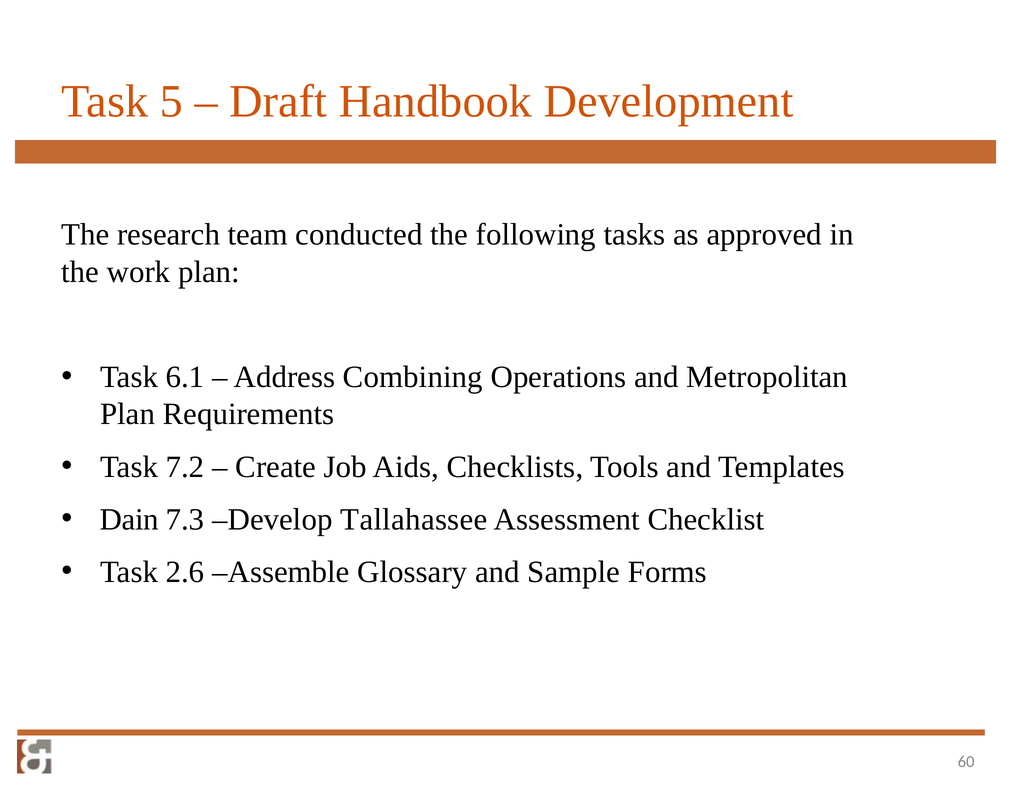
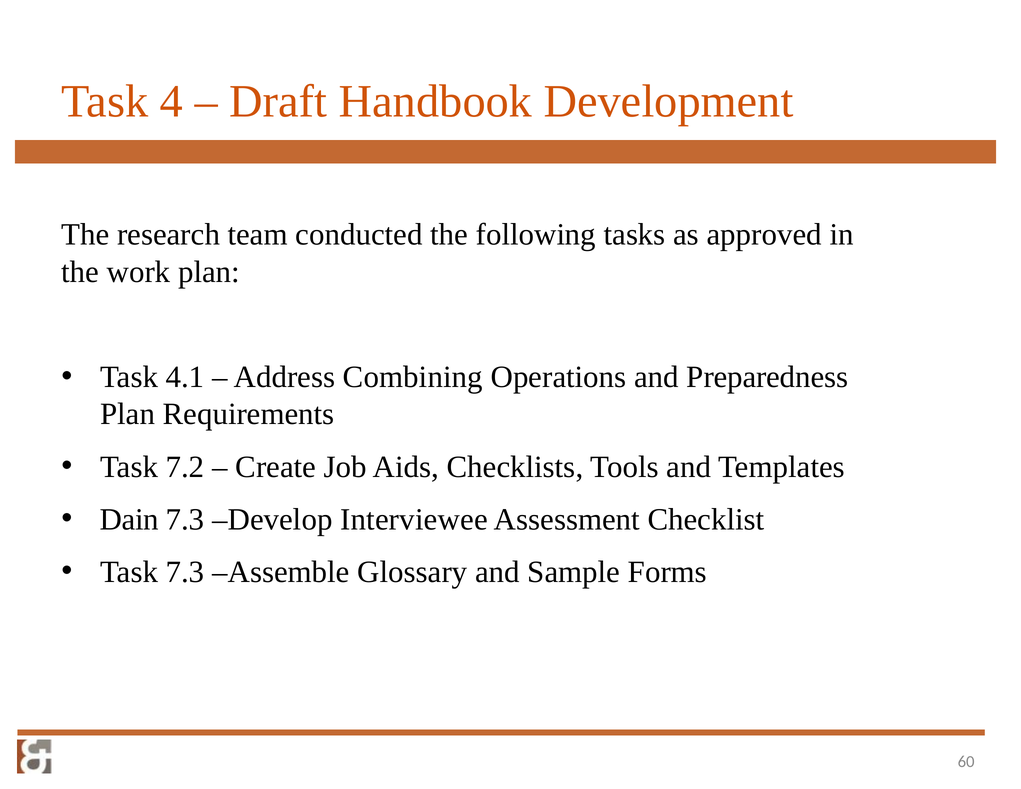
5: 5 -> 4
6.1: 6.1 -> 4.1
Metropolitan: Metropolitan -> Preparedness
Tallahassee: Tallahassee -> Interviewee
Task 2.6: 2.6 -> 7.3
